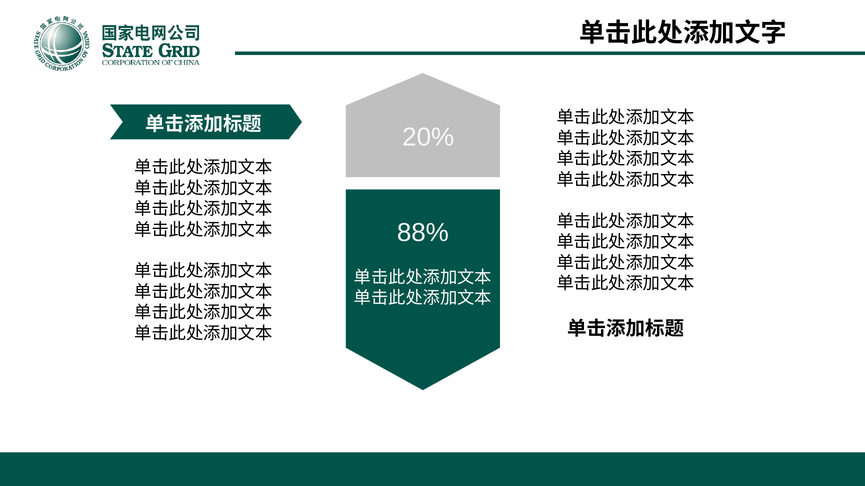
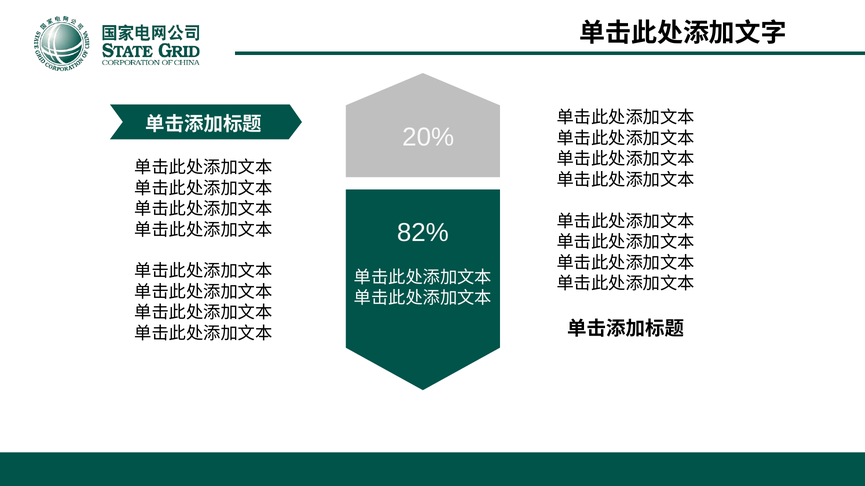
88%: 88% -> 82%
